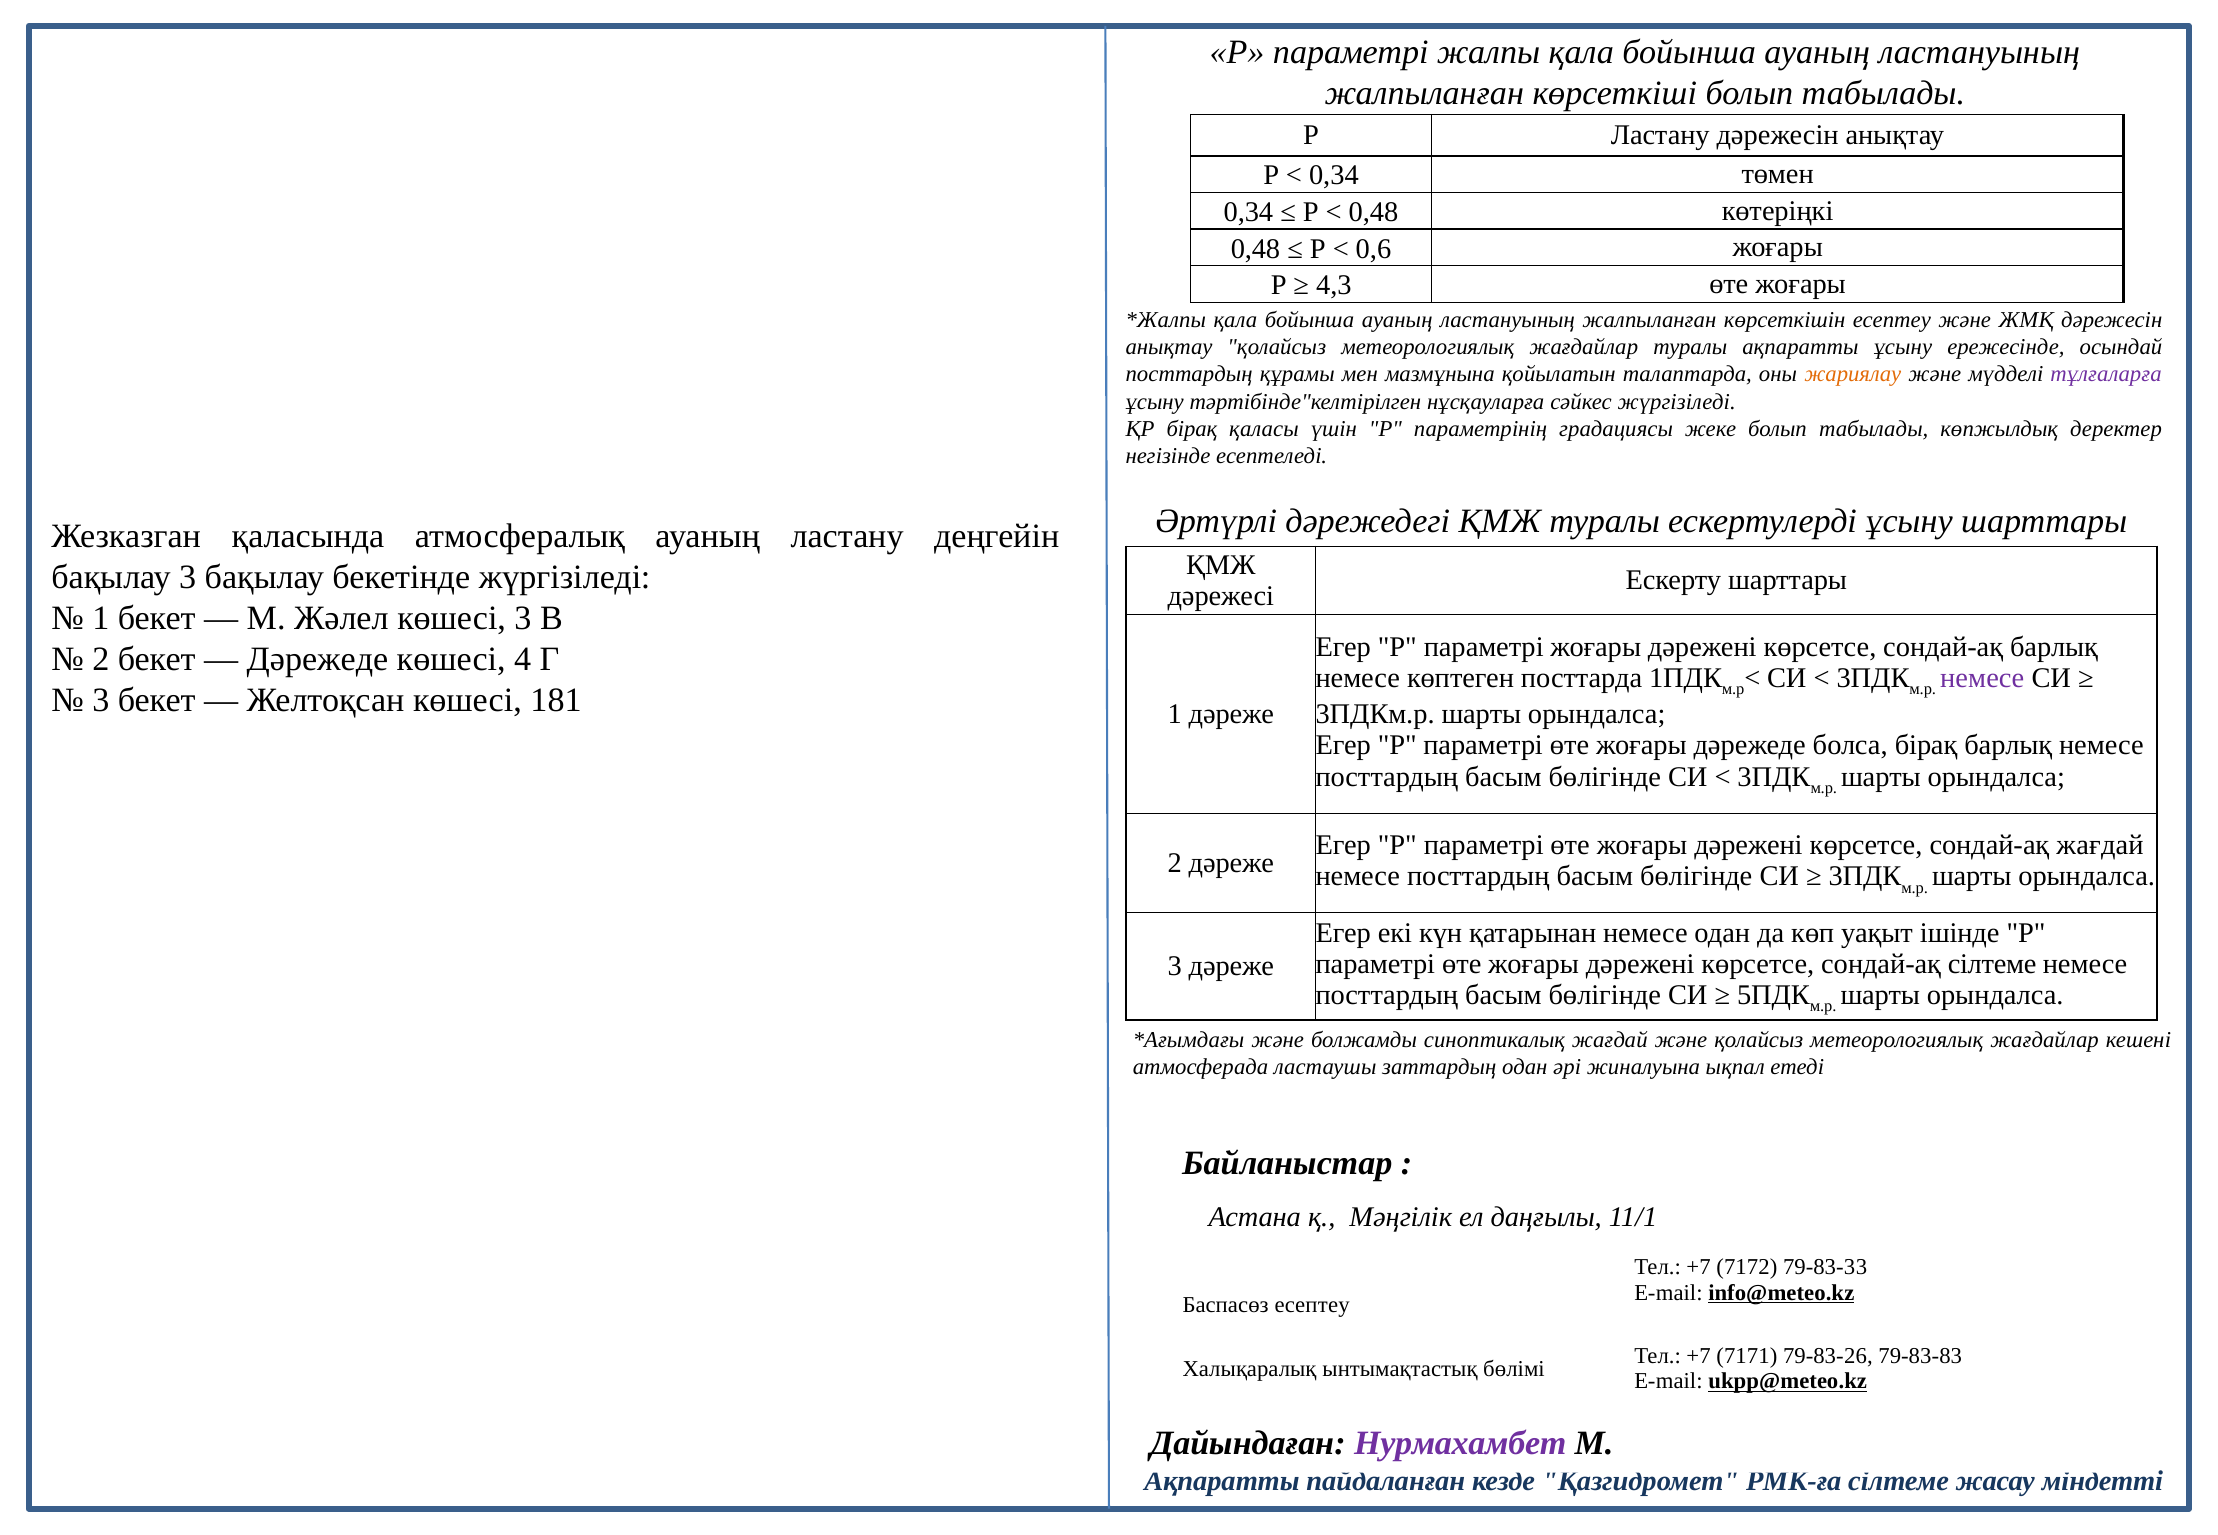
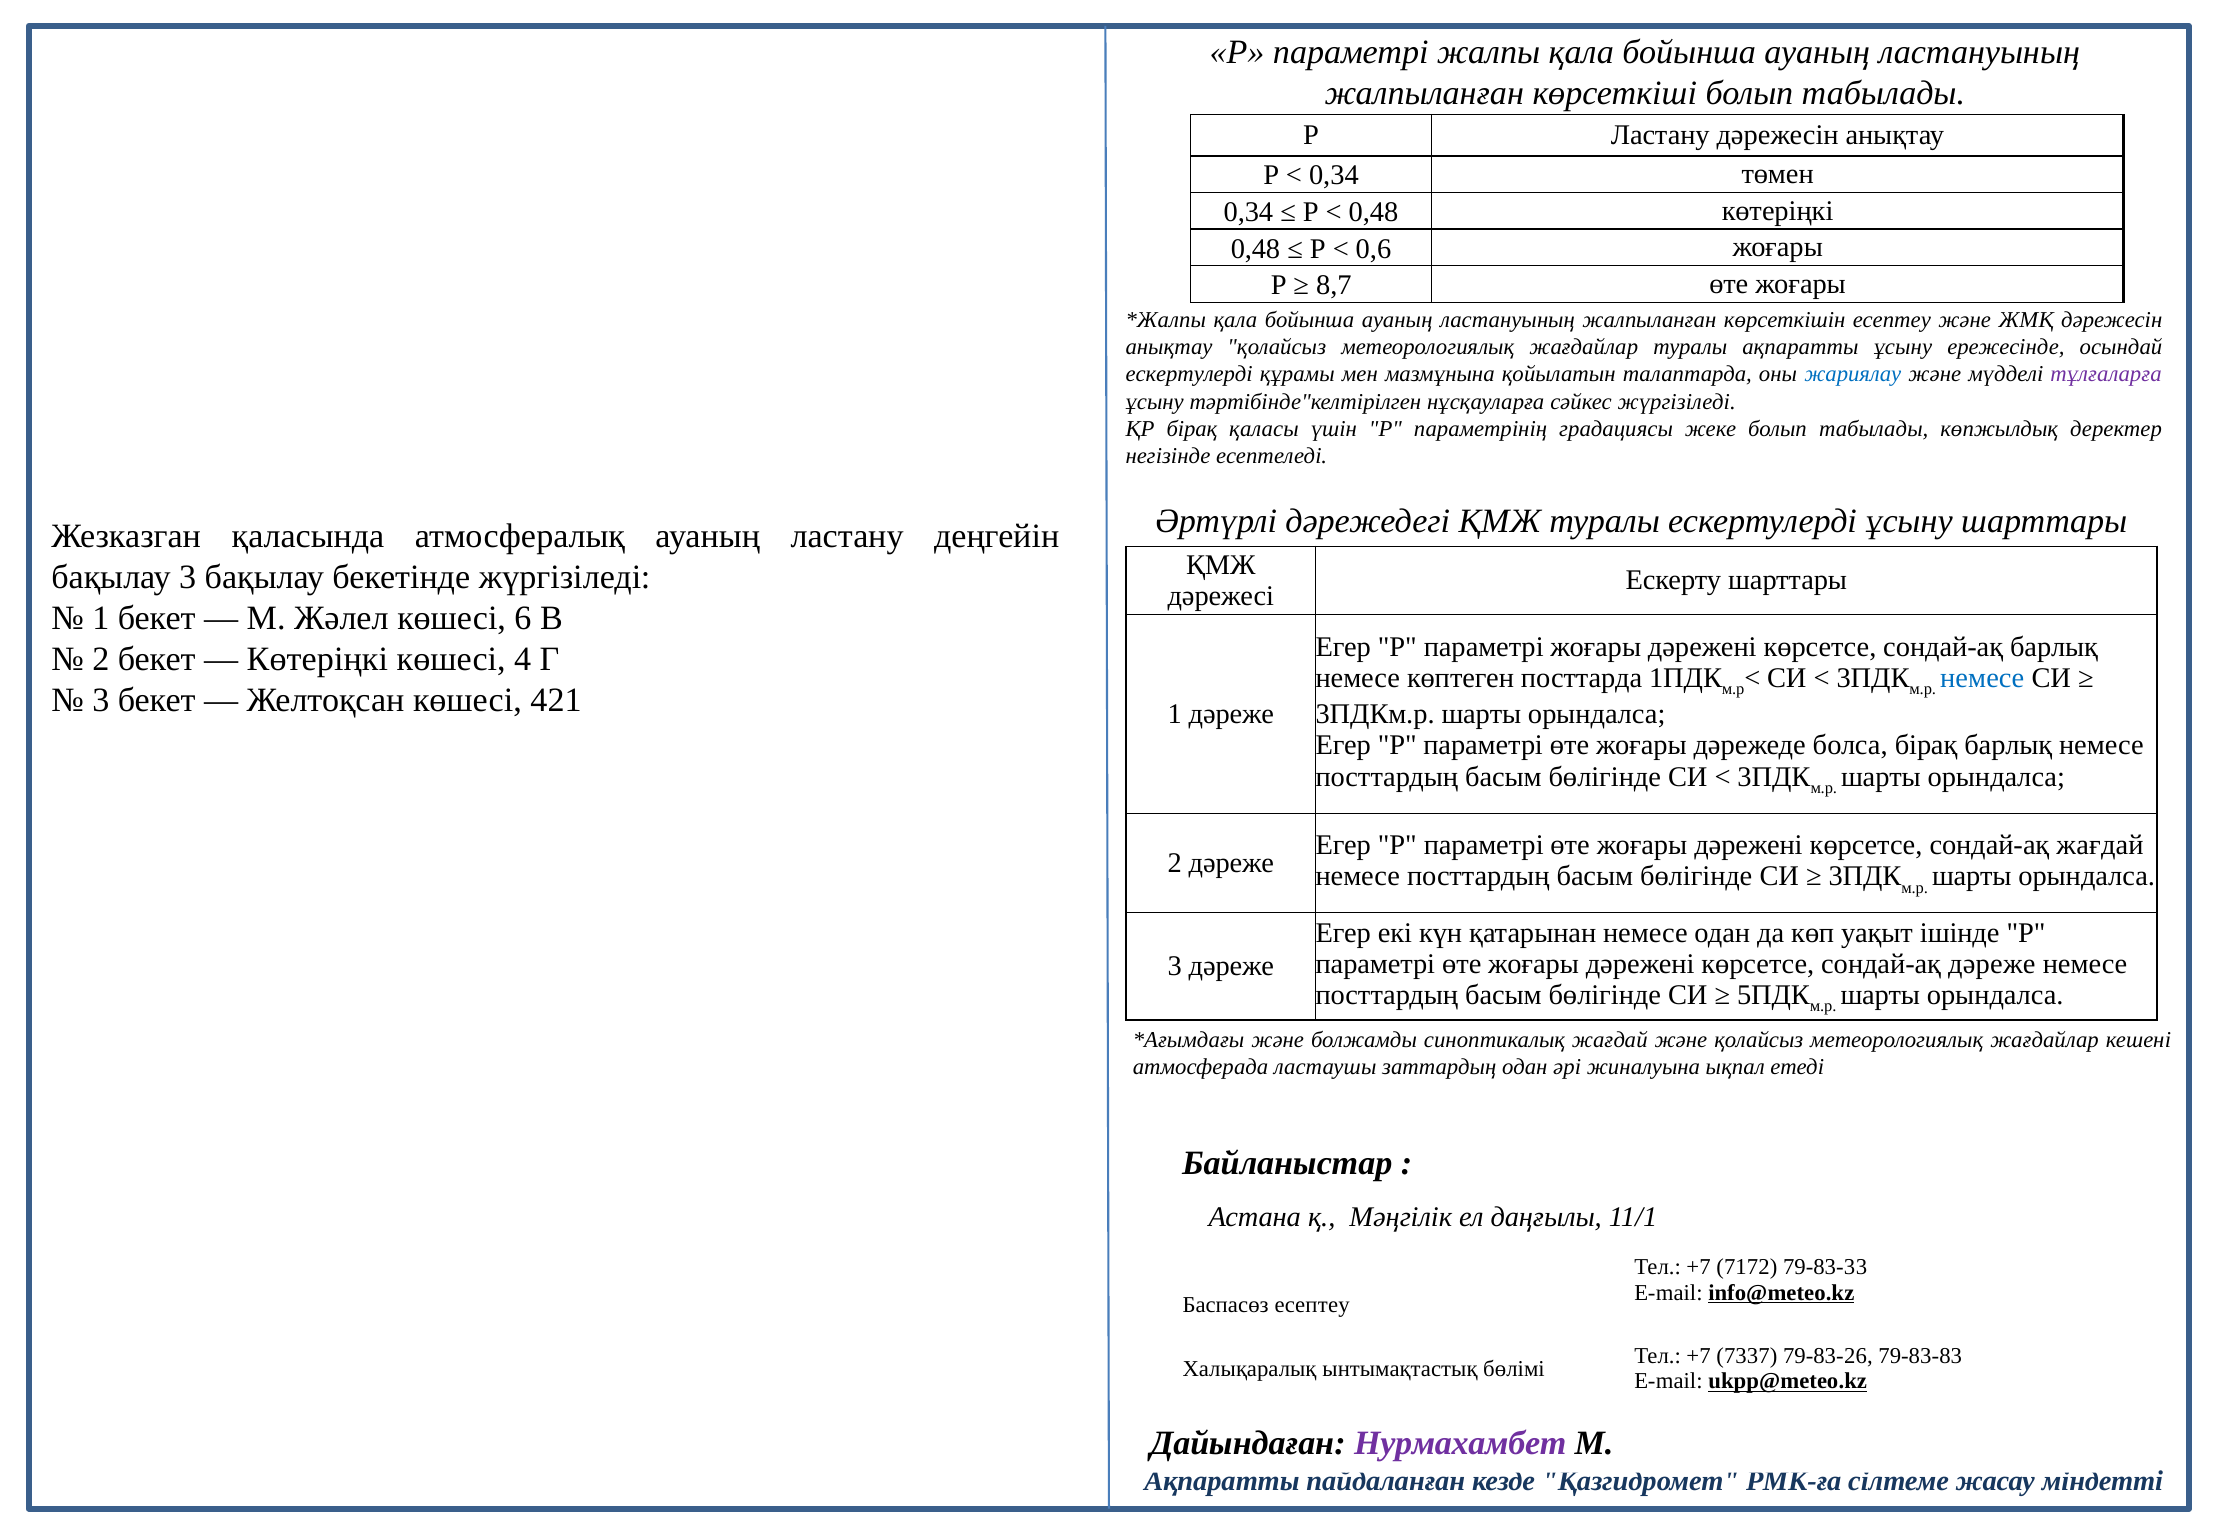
4,3: 4,3 -> 8,7
посттардың at (1189, 375): посттардың -> ескертулерді
жариялау colour: orange -> blue
көшесі 3: 3 -> 6
Дәрежеде at (317, 660): Дәрежеде -> Көтеріңкі
немесе at (1982, 678) colour: purple -> blue
181: 181 -> 421
сондай-ақ сілтеме: сілтеме -> дәреже
7171: 7171 -> 7337
